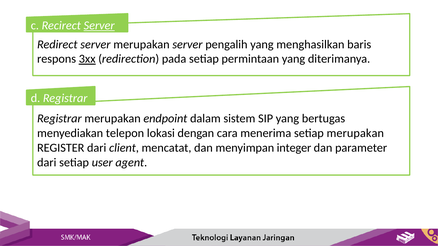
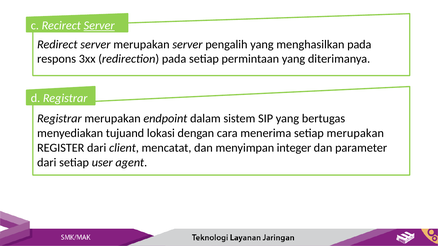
menghasilkan baris: baris -> pada
3xx underline: present -> none
telepon: telepon -> tujuand
